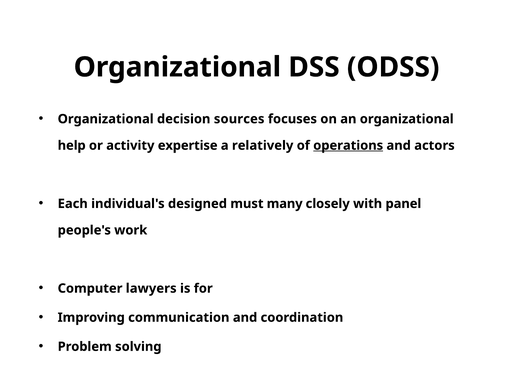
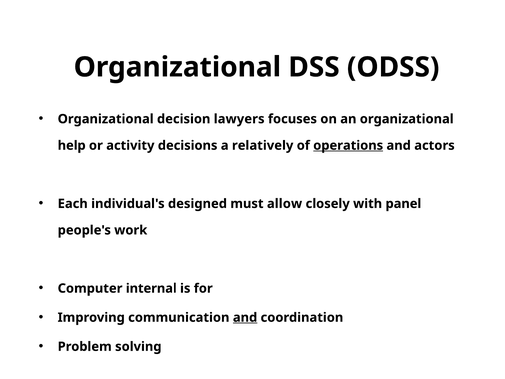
sources: sources -> lawyers
expertise: expertise -> decisions
many: many -> allow
lawyers: lawyers -> internal
and at (245, 317) underline: none -> present
